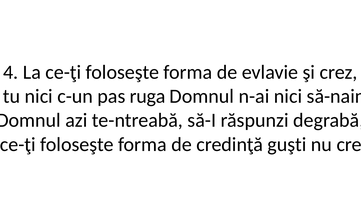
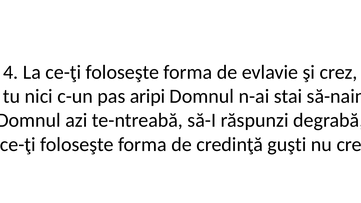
ruga: ruga -> aripi
n-ai nici: nici -> stai
